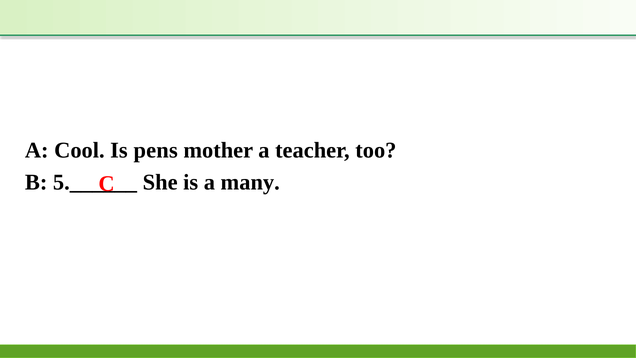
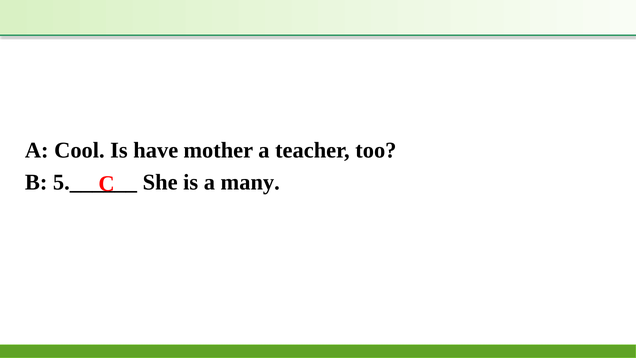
pens: pens -> have
